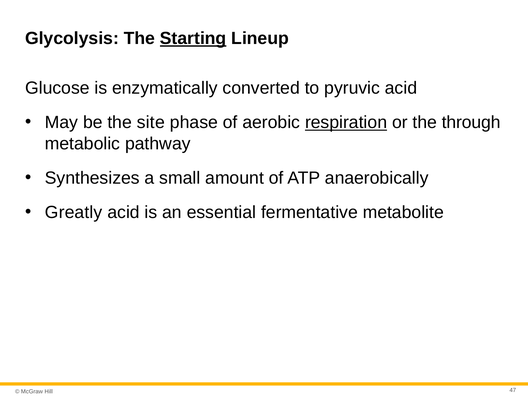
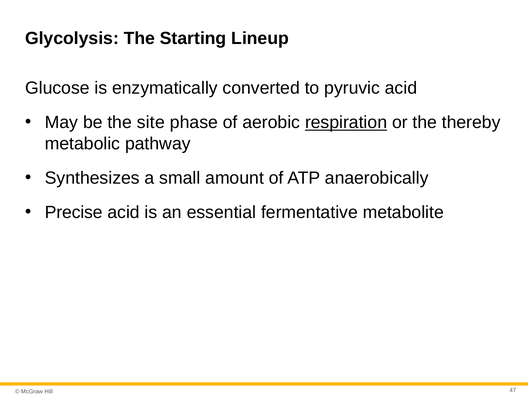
Starting underline: present -> none
through: through -> thereby
Greatly: Greatly -> Precise
